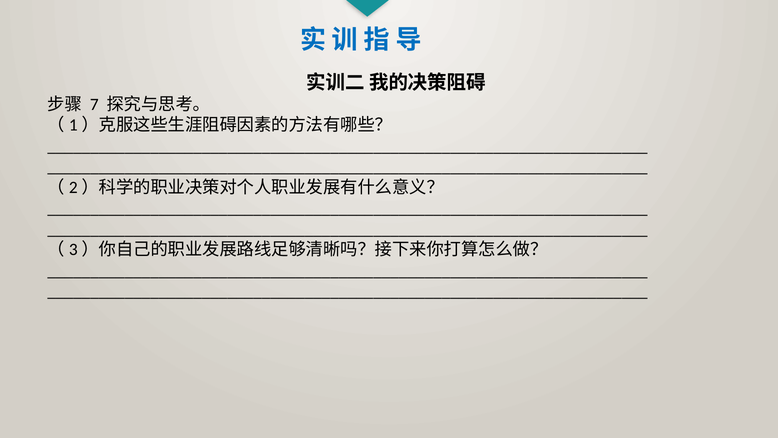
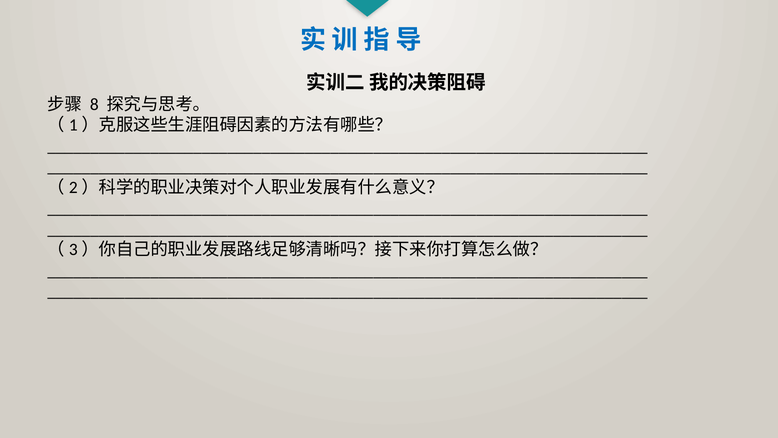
7: 7 -> 8
